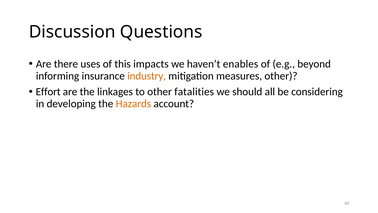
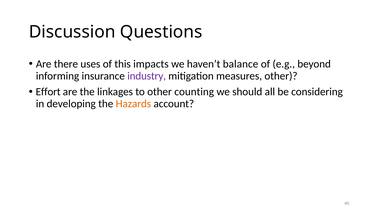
enables: enables -> balance
industry colour: orange -> purple
fatalities: fatalities -> counting
